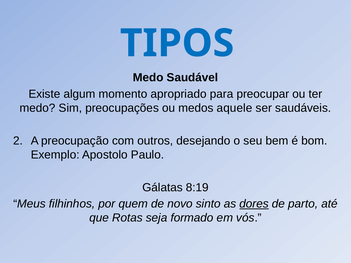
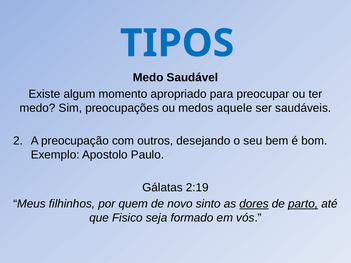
8:19: 8:19 -> 2:19
parto underline: none -> present
Rotas: Rotas -> Fisico
